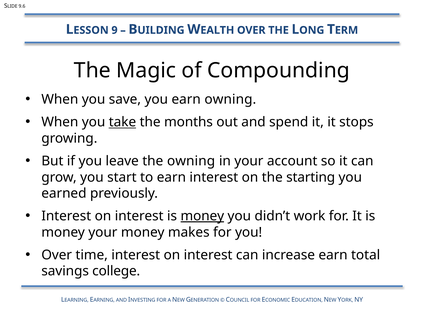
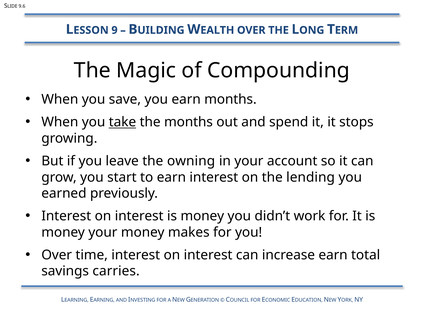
earn owning: owning -> months
starting: starting -> lending
money at (202, 216) underline: present -> none
college: college -> carries
